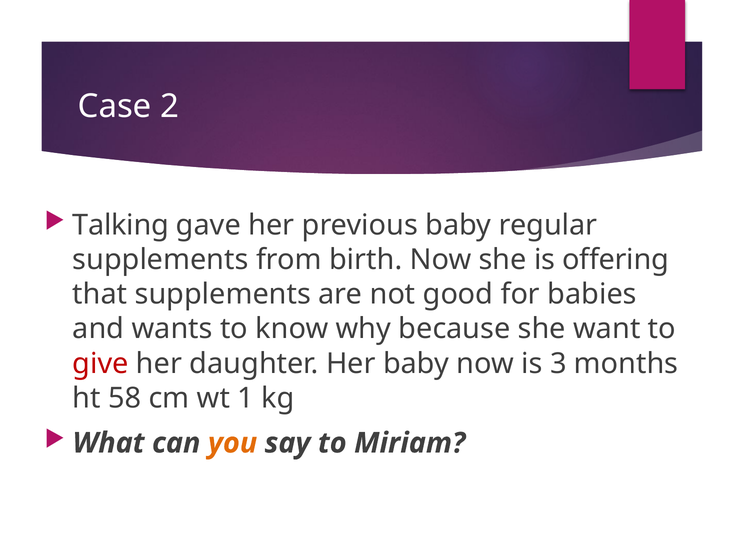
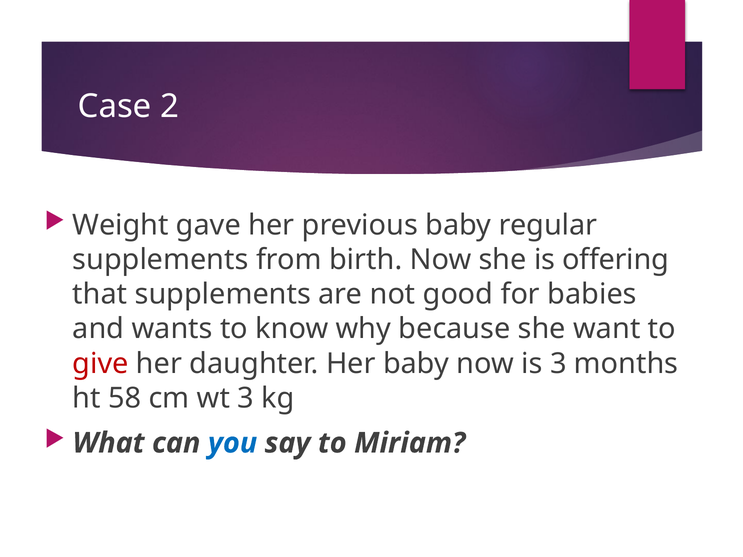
Talking: Talking -> Weight
wt 1: 1 -> 3
you colour: orange -> blue
